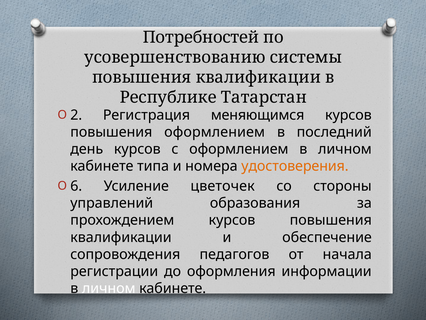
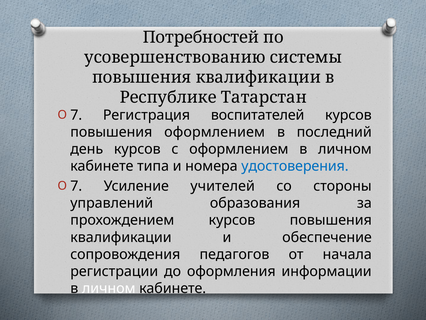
2 at (76, 115): 2 -> 7
меняющимся: меняющимся -> воспитателей
удостоверения colour: orange -> blue
6 at (76, 186): 6 -> 7
цветочек: цветочек -> учителей
